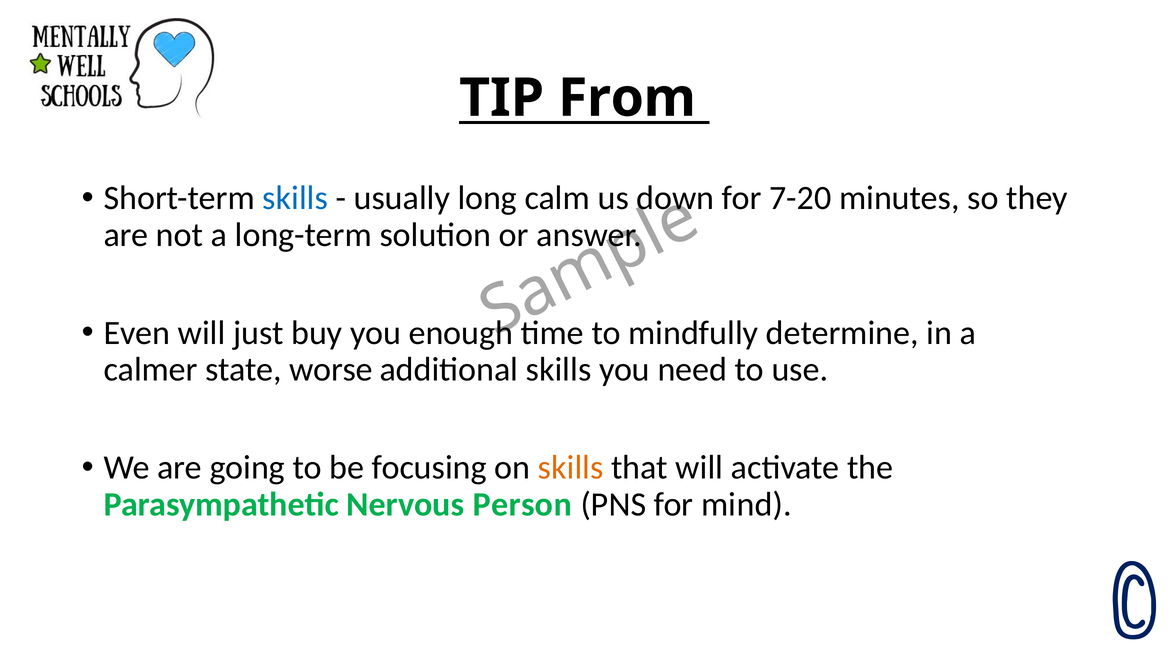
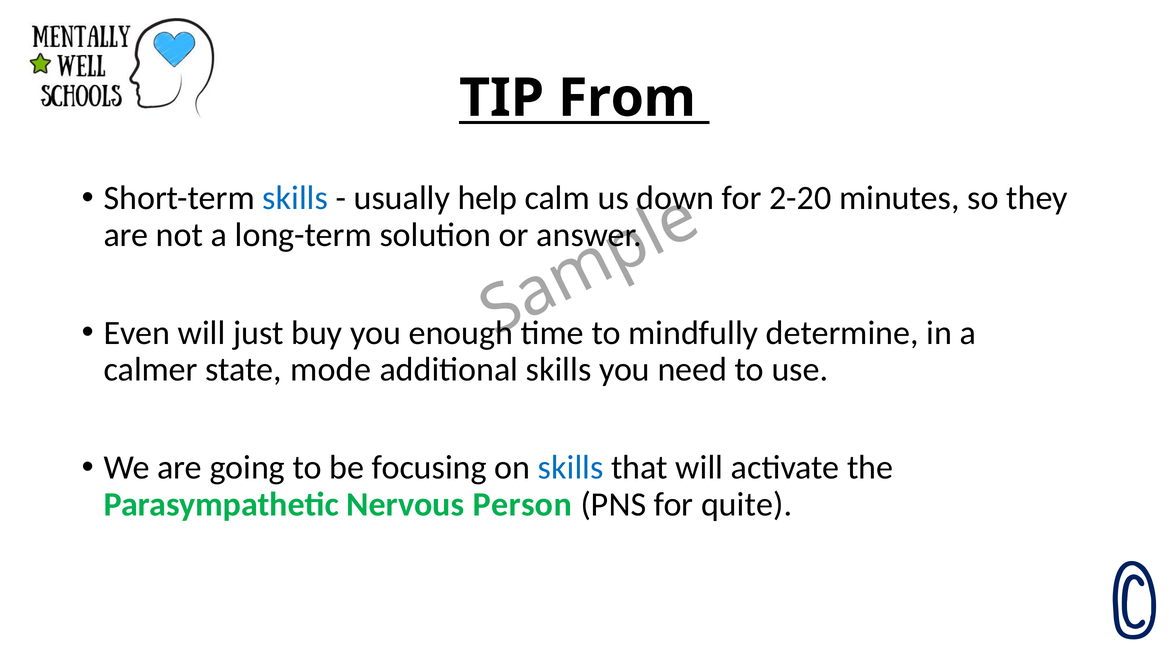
long: long -> help
7-20: 7-20 -> 2-20
worse: worse -> mode
skills at (571, 468) colour: orange -> blue
mind: mind -> quite
